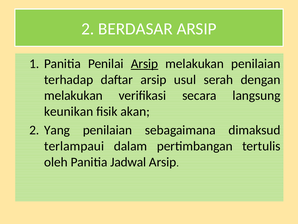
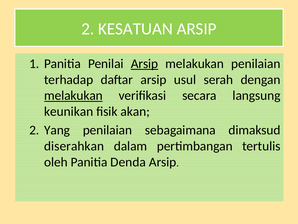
BERDASAR: BERDASAR -> KESATUAN
melakukan at (73, 95) underline: none -> present
terlampaui: terlampaui -> diserahkan
Jadwal: Jadwal -> Denda
